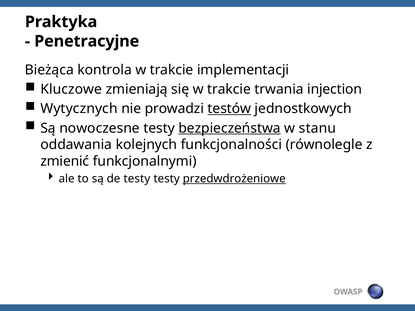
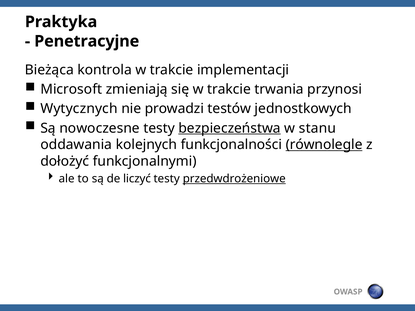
Kluczowe: Kluczowe -> Microsoft
injection: injection -> przynosi
testów underline: present -> none
równolegle underline: none -> present
zmienić: zmienić -> dołożyć
de testy: testy -> liczyć
